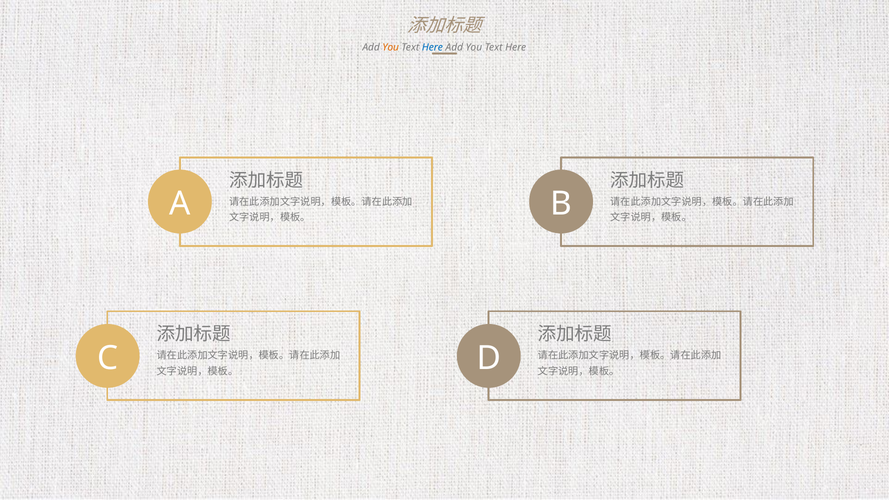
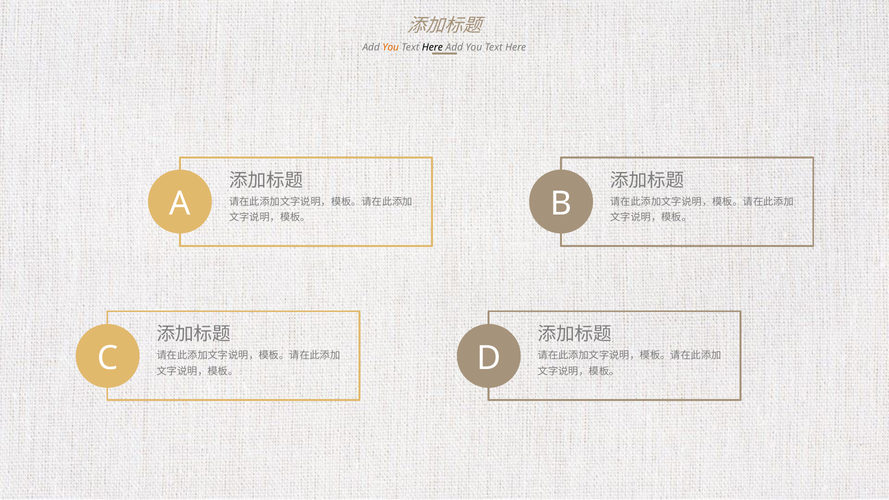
Here at (432, 47) colour: blue -> black
